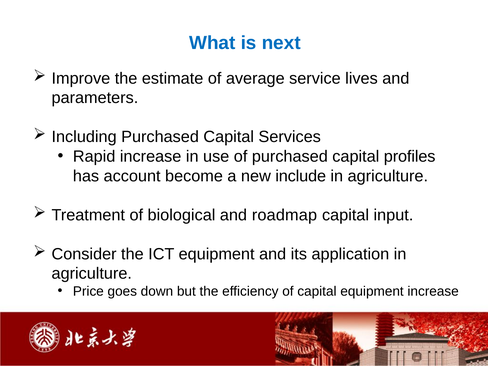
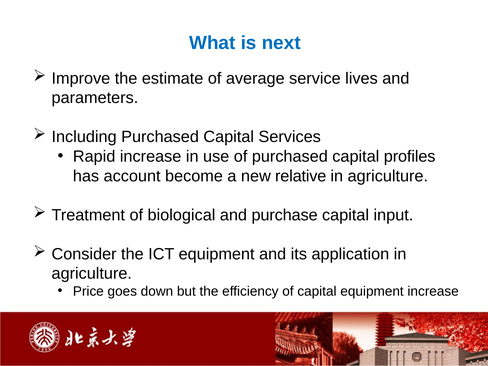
include: include -> relative
roadmap: roadmap -> purchase
